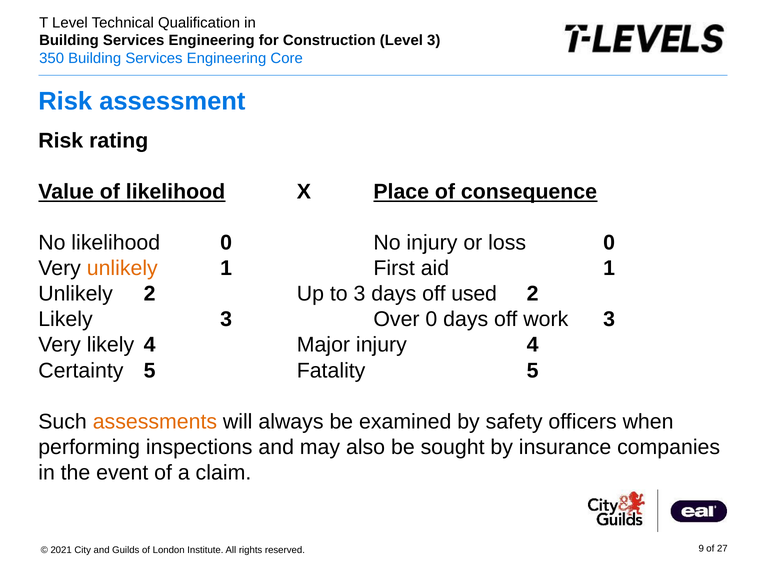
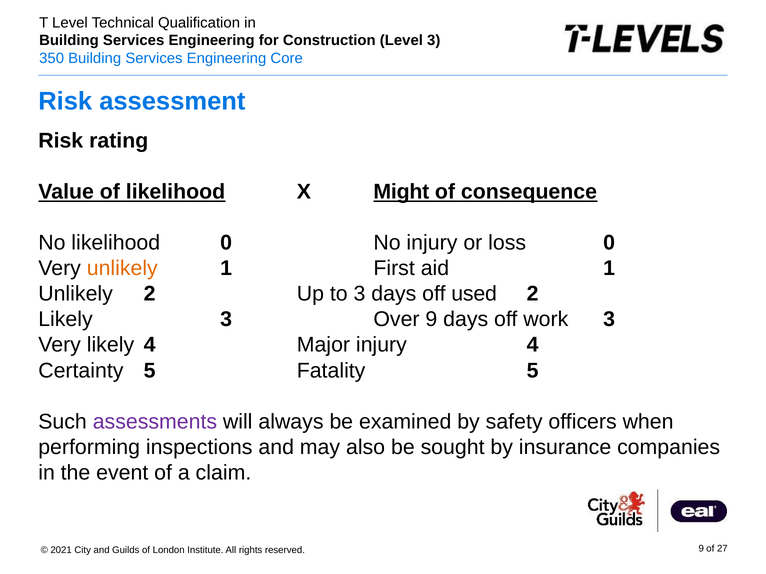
Place: Place -> Might
Over 0: 0 -> 9
assessments colour: orange -> purple
